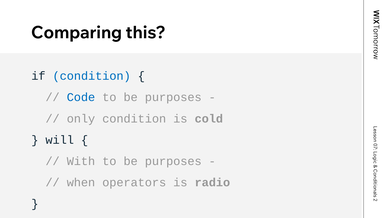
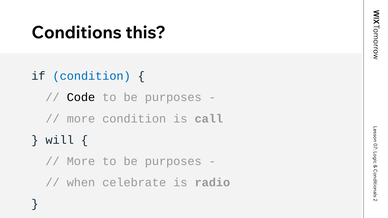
Comparing: Comparing -> Conditions
Code colour: blue -> black
only at (81, 119): only -> more
cold: cold -> call
With at (81, 161): With -> More
operators: operators -> celebrate
